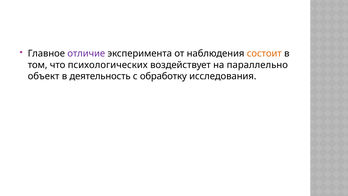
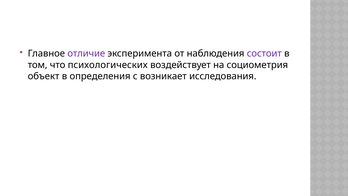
состоит colour: orange -> purple
параллельно: параллельно -> социометрия
деятельность: деятельность -> определения
обработку: обработку -> возникает
